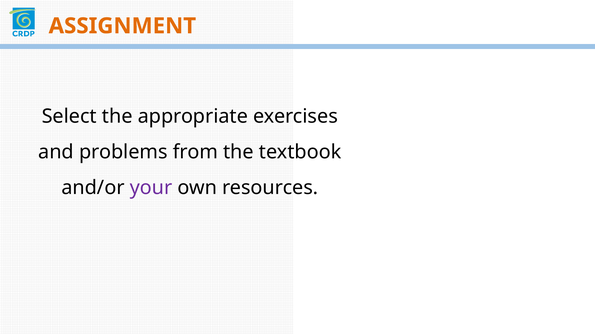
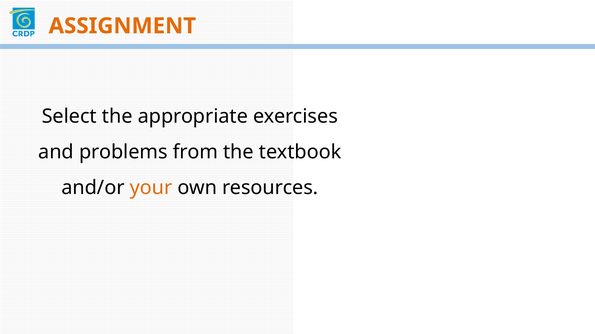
your colour: purple -> orange
